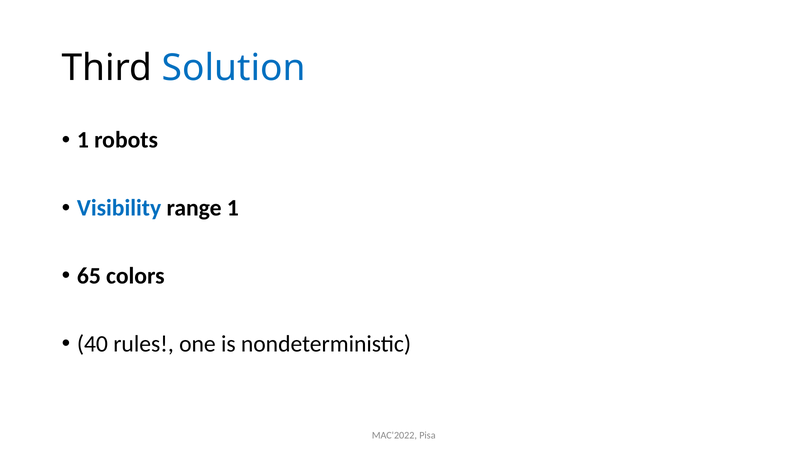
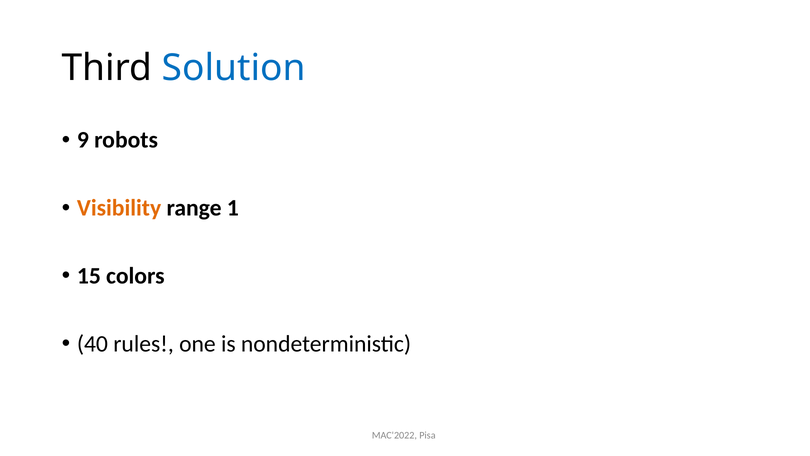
1 at (83, 140): 1 -> 9
Visibility colour: blue -> orange
65: 65 -> 15
